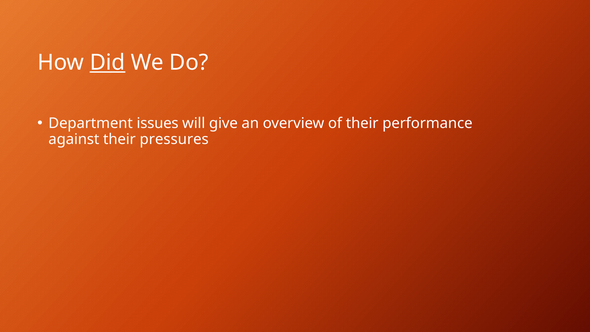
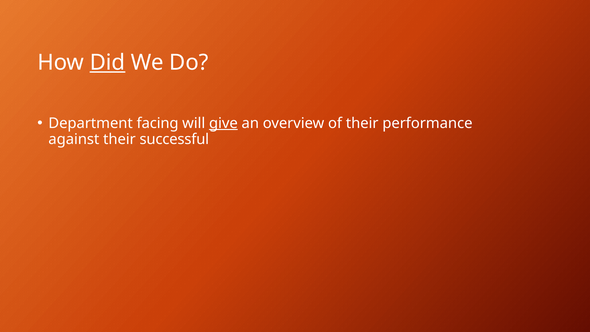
issues: issues -> facing
give underline: none -> present
pressures: pressures -> successful
